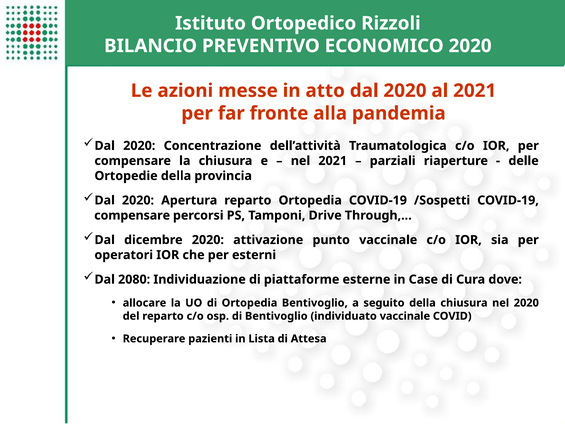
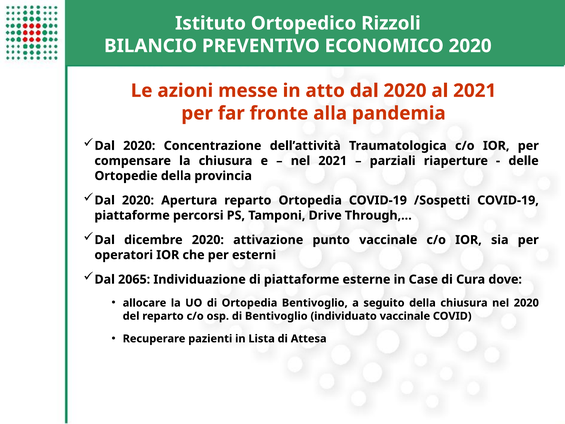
compensare at (132, 215): compensare -> piattaforme
2080: 2080 -> 2065
